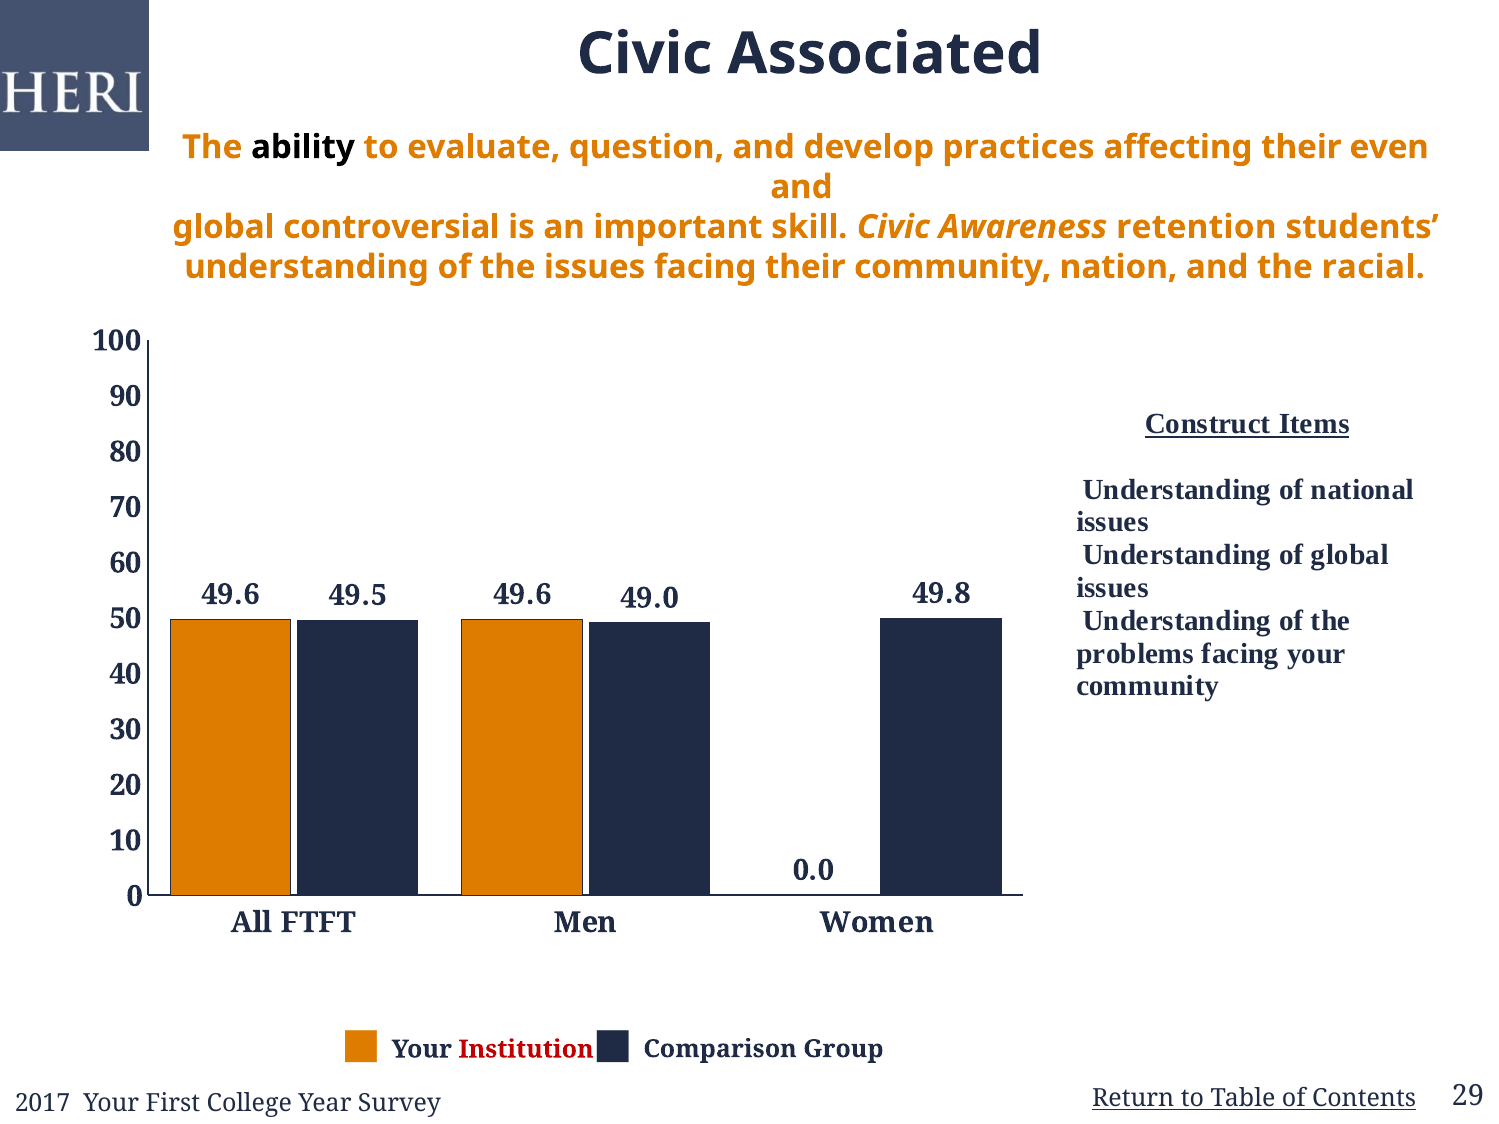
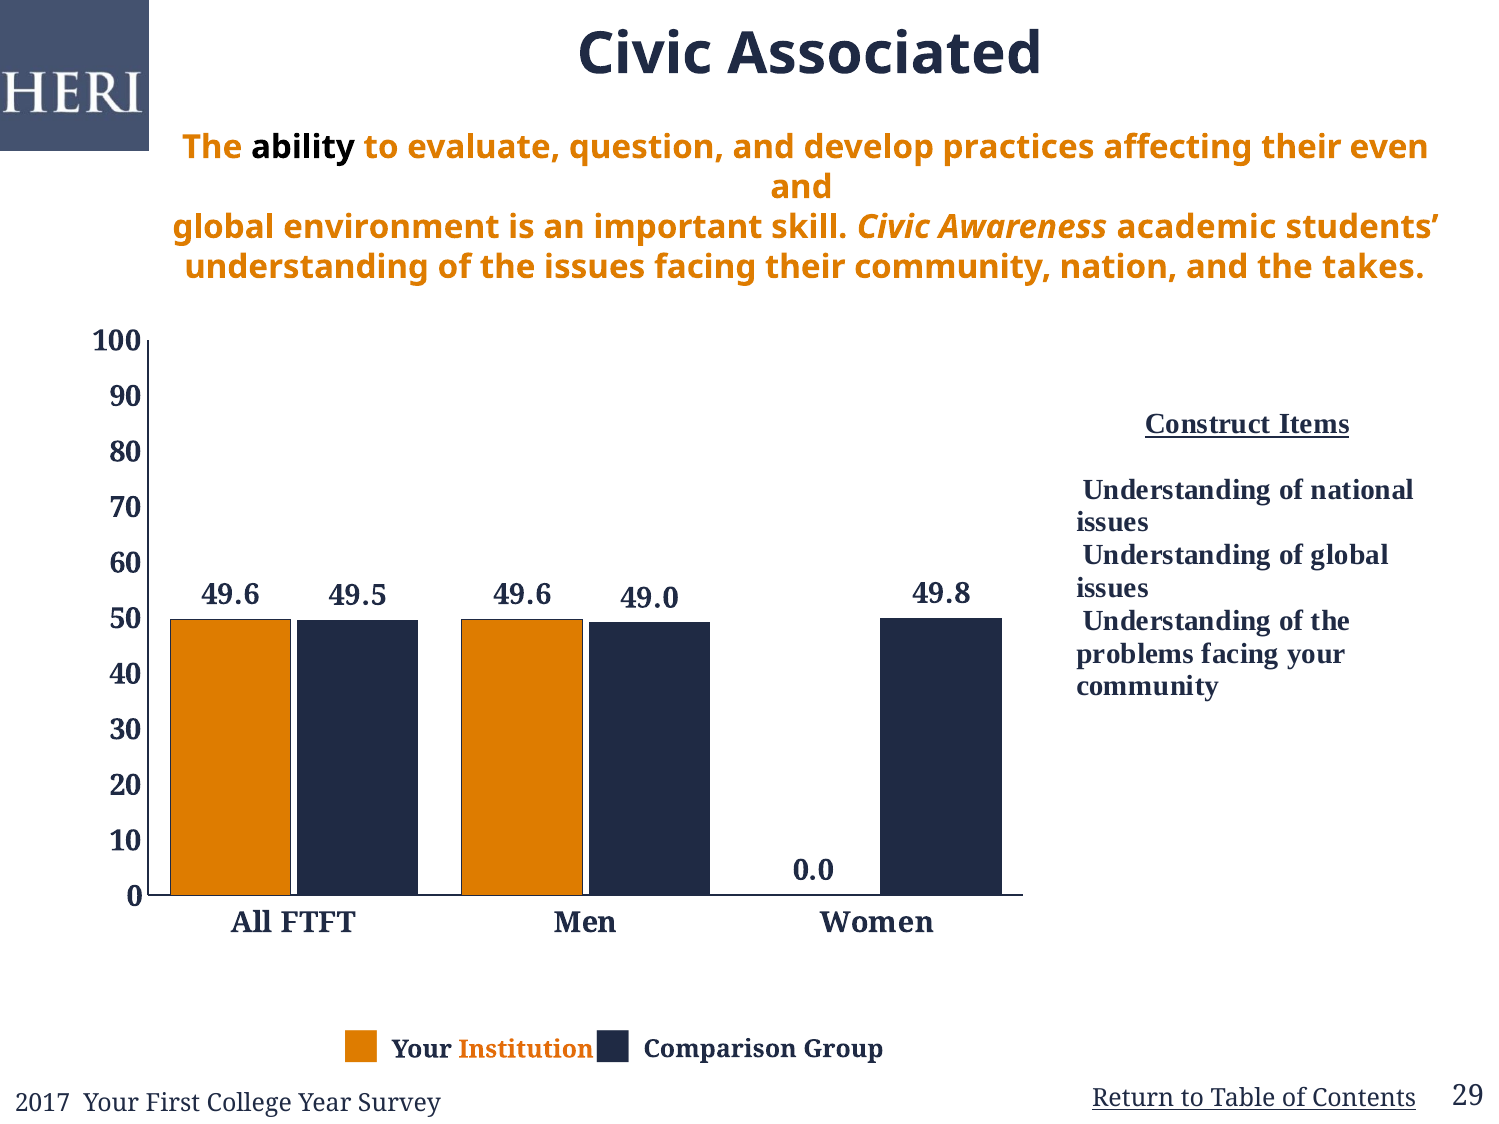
controversial: controversial -> environment
retention: retention -> academic
racial: racial -> takes
Institution colour: red -> orange
